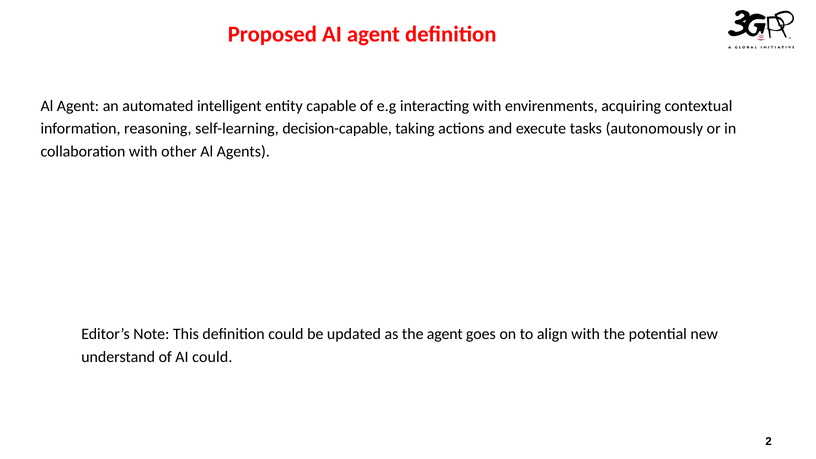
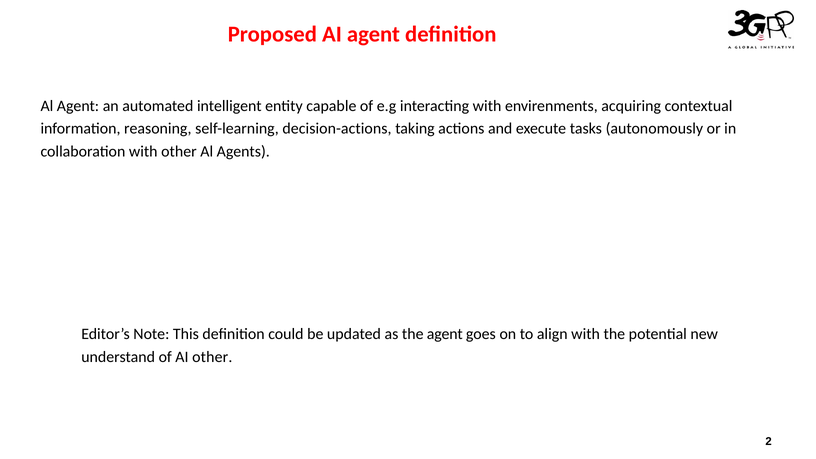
decision-capable: decision-capable -> decision-actions
AI could: could -> other
